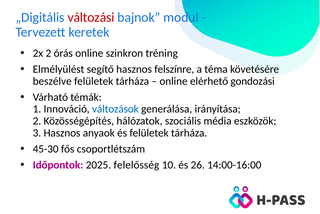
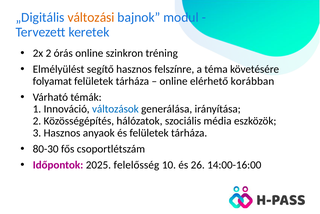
változási colour: red -> orange
beszélve: beszélve -> folyamat
gondozási: gondozási -> korábban
45-30: 45-30 -> 80-30
